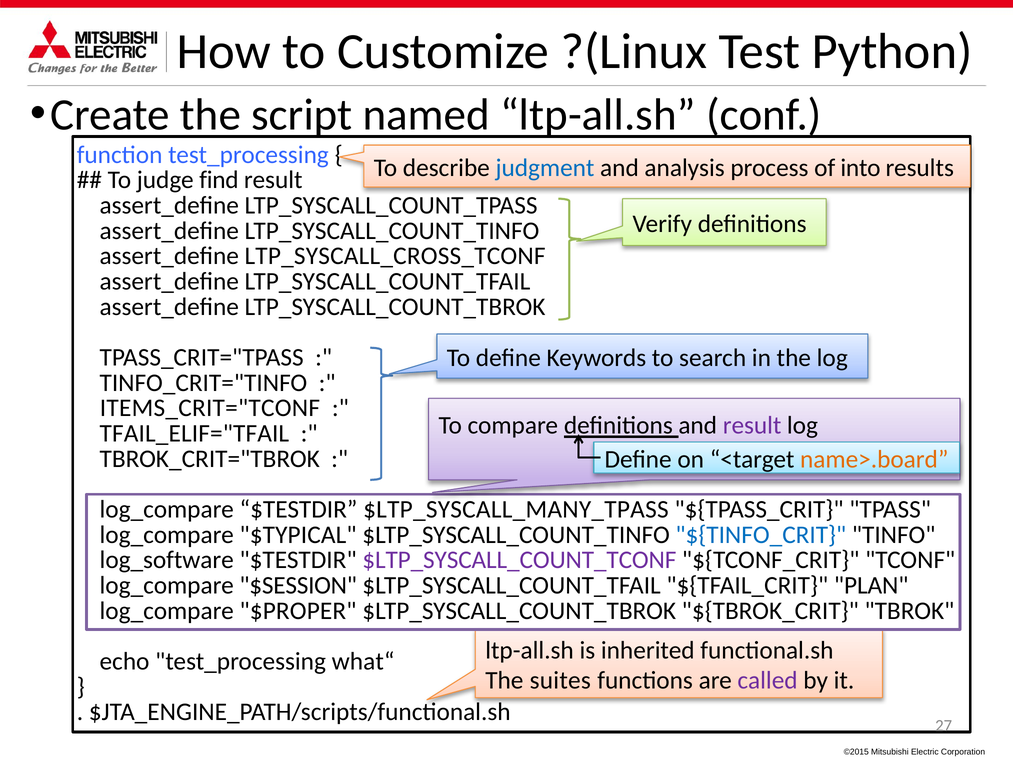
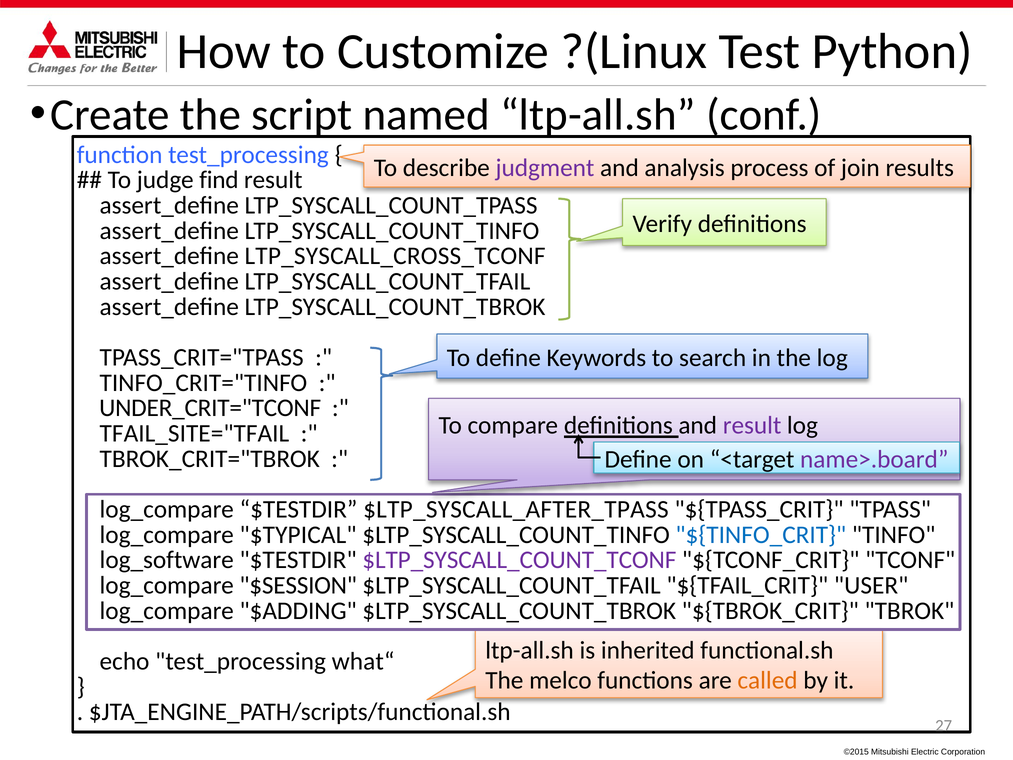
judgment colour: blue -> purple
into: into -> join
ITEMS_CRIT="TCONF: ITEMS_CRIT="TCONF -> UNDER_CRIT="TCONF
TFAIL_ELIF="TFAIL: TFAIL_ELIF="TFAIL -> TFAIL_SITE="TFAIL
name>.board colour: orange -> purple
$LTP_SYSCALL_MANY_TPASS: $LTP_SYSCALL_MANY_TPASS -> $LTP_SYSCALL_AFTER_TPASS
PLAN: PLAN -> USER
$PROPER: $PROPER -> $ADDING
suites: suites -> melco
called colour: purple -> orange
